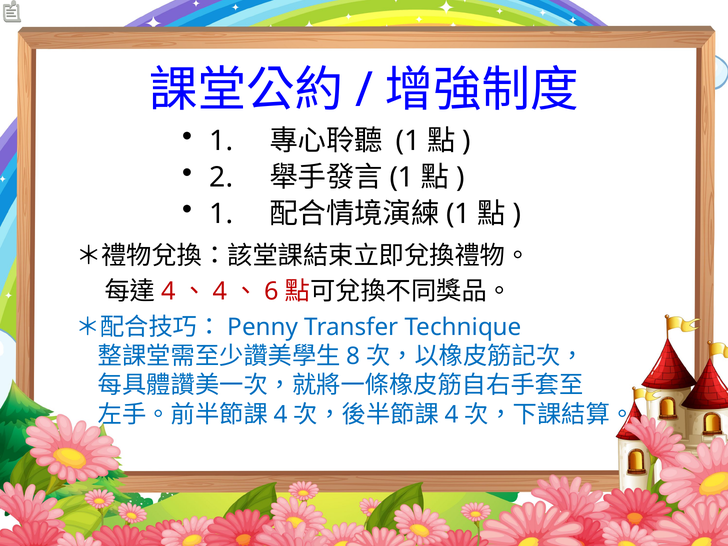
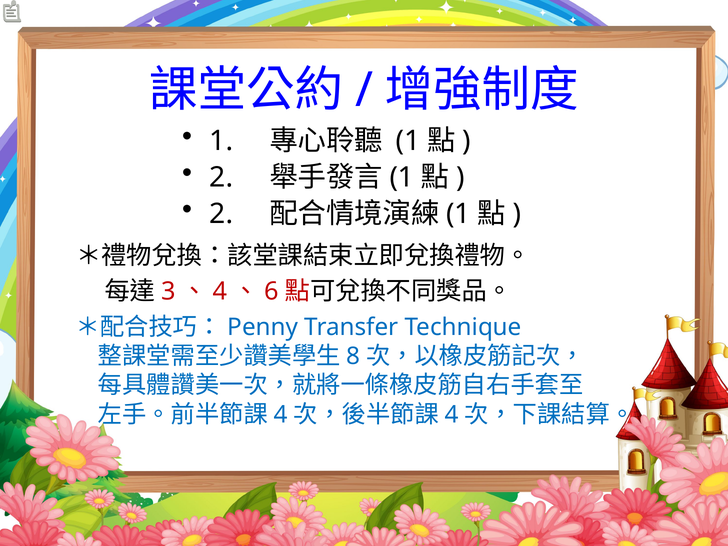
1 at (221, 214): 1 -> 2
4 at (168, 292): 4 -> 3
